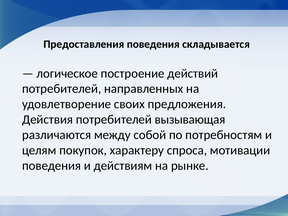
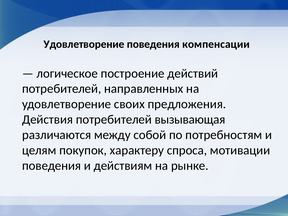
Предоставления at (84, 44): Предоставления -> Удовлетворение
складывается: складывается -> компенсации
